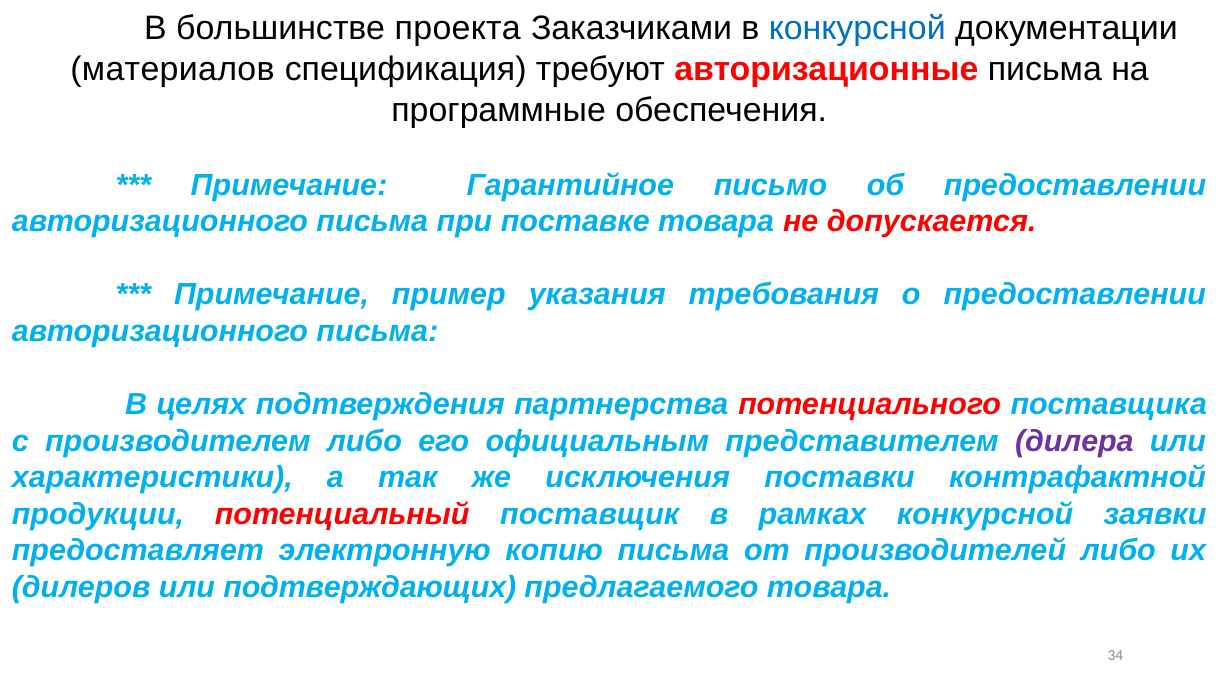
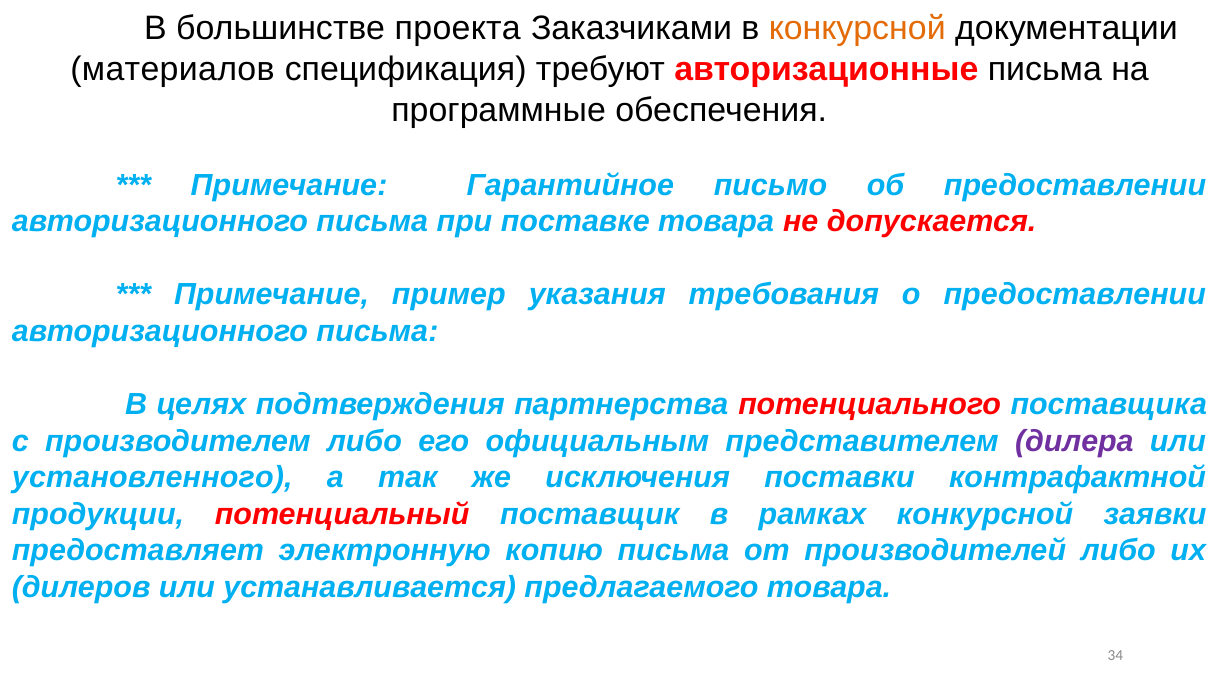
конкурсной at (857, 29) colour: blue -> orange
характеристики: характеристики -> установленного
подтверждающих: подтверждающих -> устанавливается
